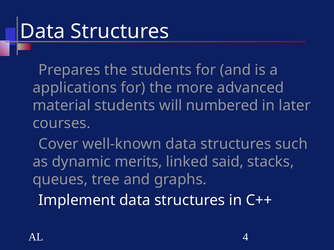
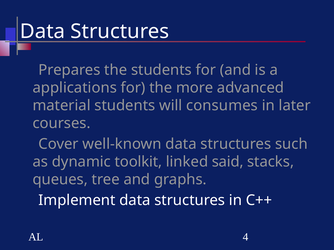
numbered: numbered -> consumes
merits: merits -> toolkit
